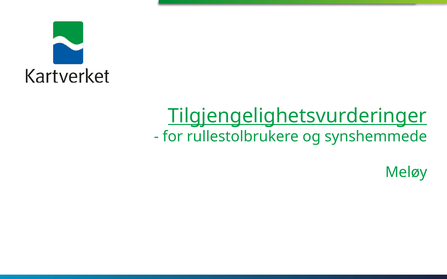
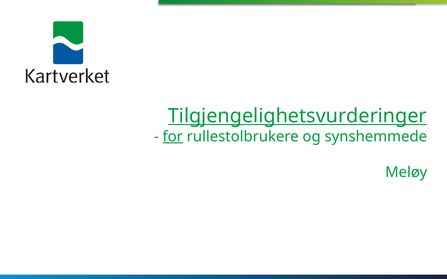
for underline: none -> present
